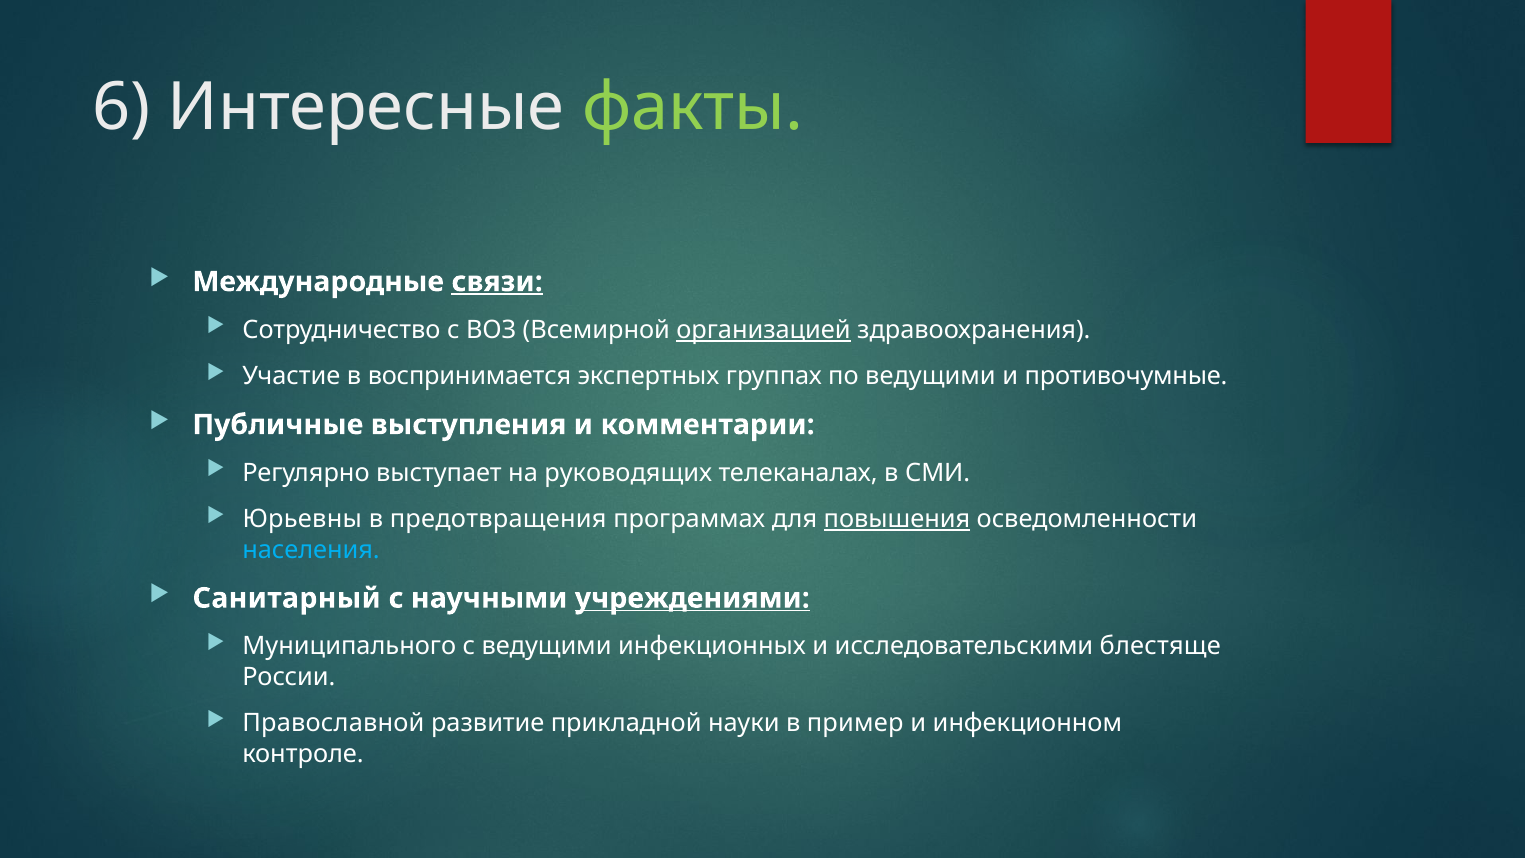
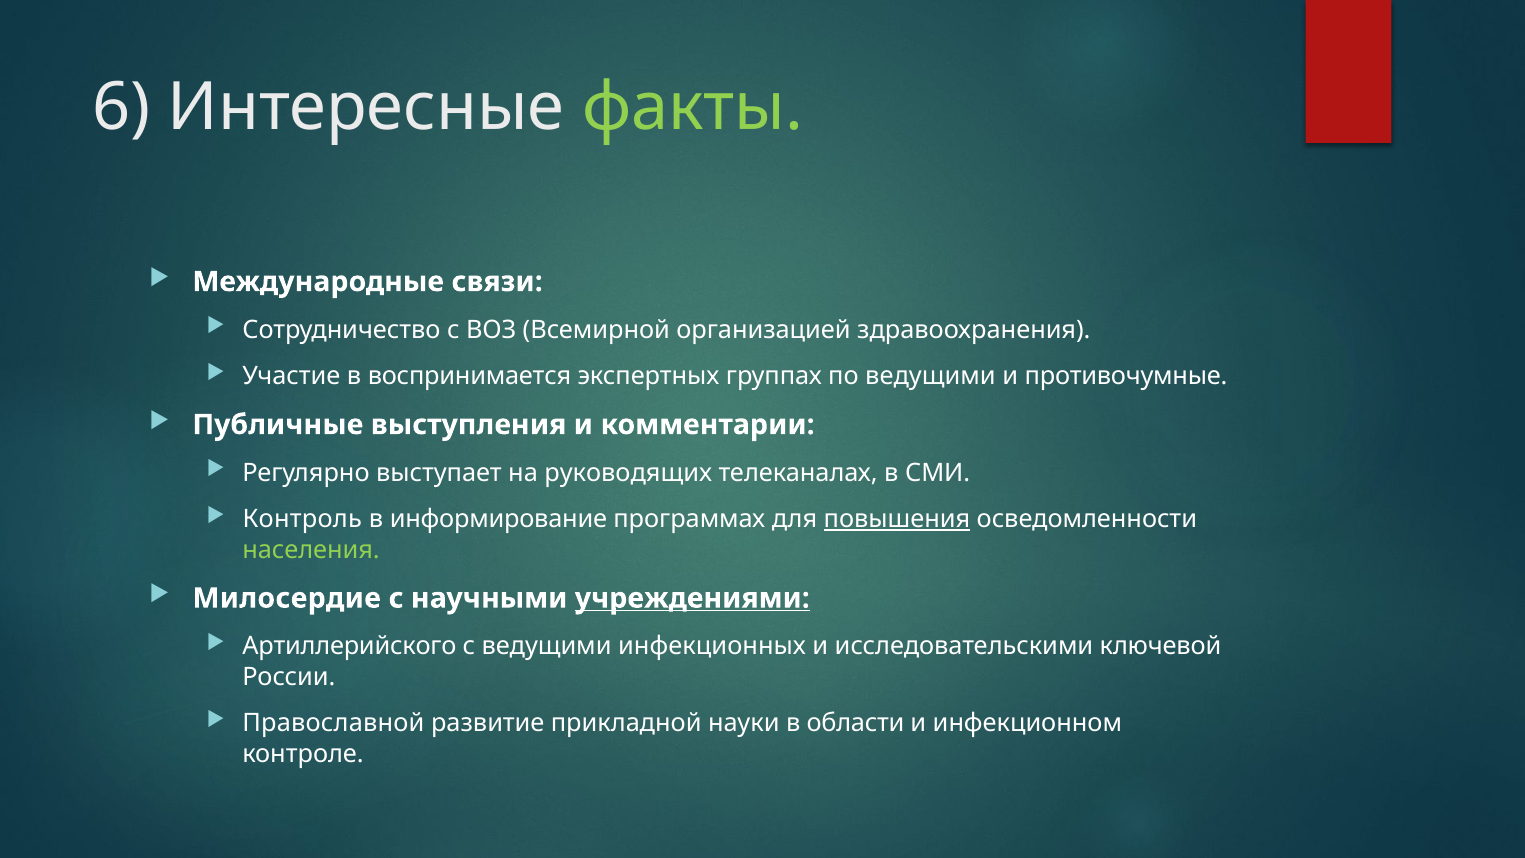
связи underline: present -> none
организацией underline: present -> none
Юрьевны: Юрьевны -> Контроль
предотвращения: предотвращения -> информирование
населения colour: light blue -> light green
Санитарный: Санитарный -> Милосердие
Муниципального: Муниципального -> Артиллерийского
блестяще: блестяще -> ключевой
пример: пример -> области
